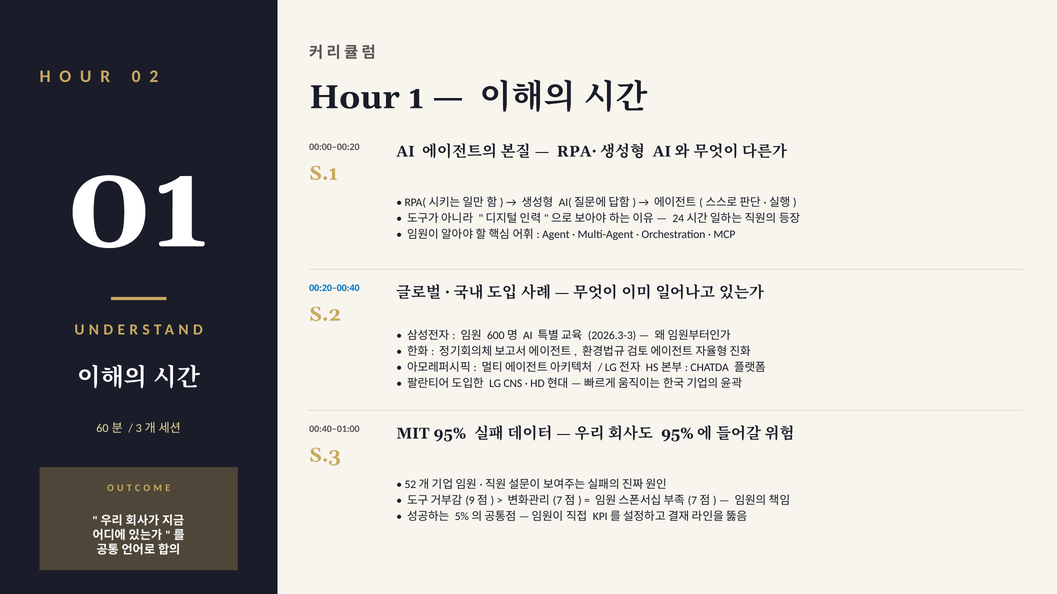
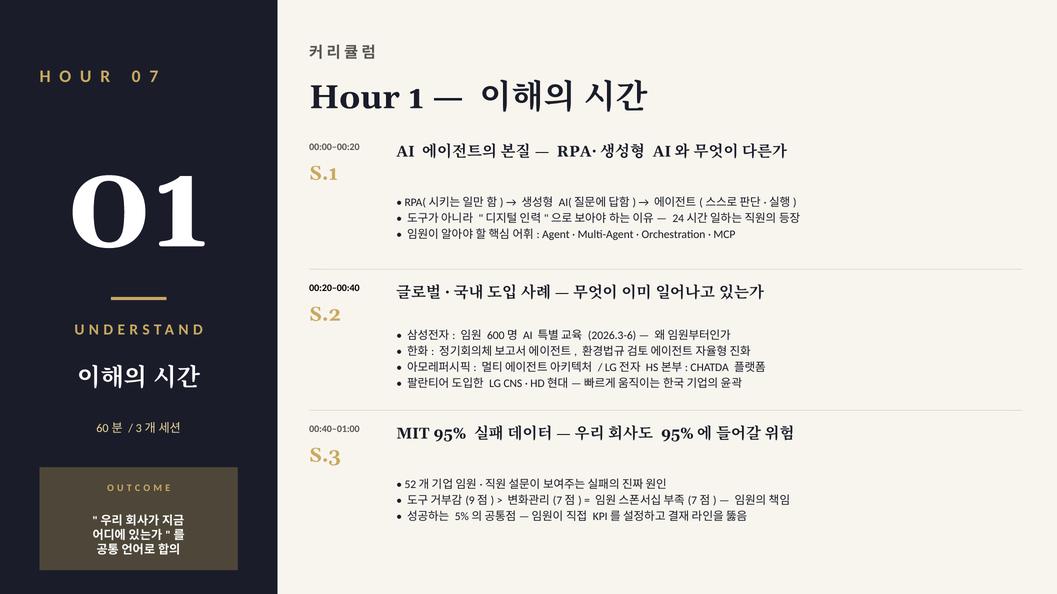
2: 2 -> 7
00:20–00:40 colour: blue -> black
2026.3-3: 2026.3-3 -> 2026.3-6
